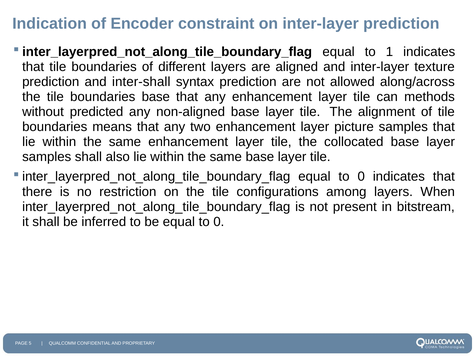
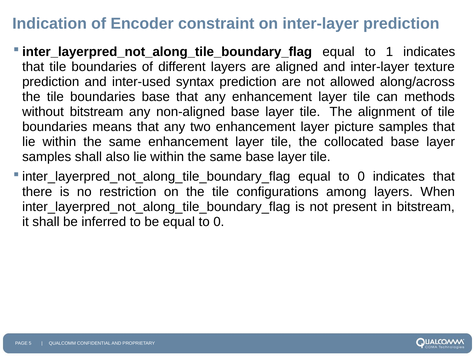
inter-shall: inter-shall -> inter-used
without predicted: predicted -> bitstream
